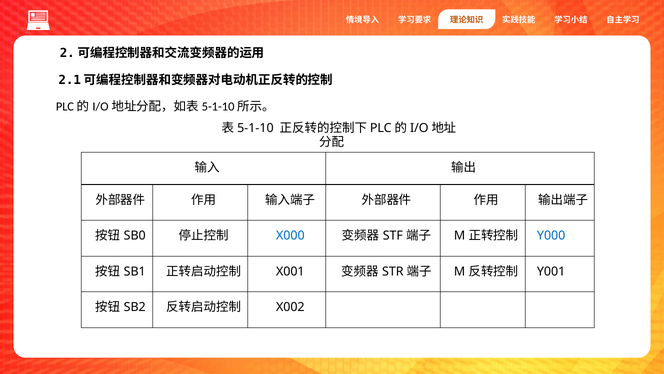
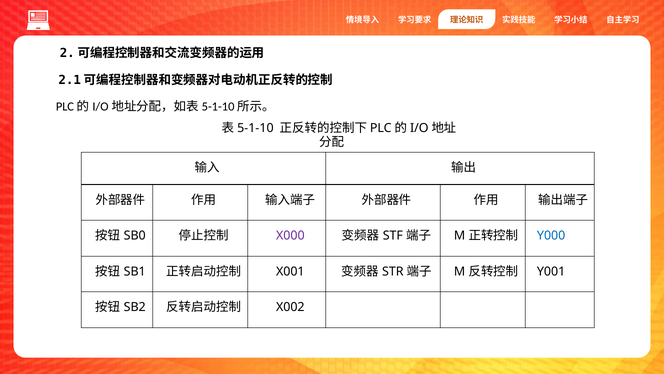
X000 colour: blue -> purple
